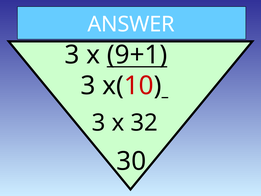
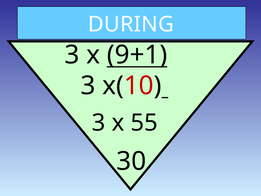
ANSWER: ANSWER -> DURING
32: 32 -> 55
